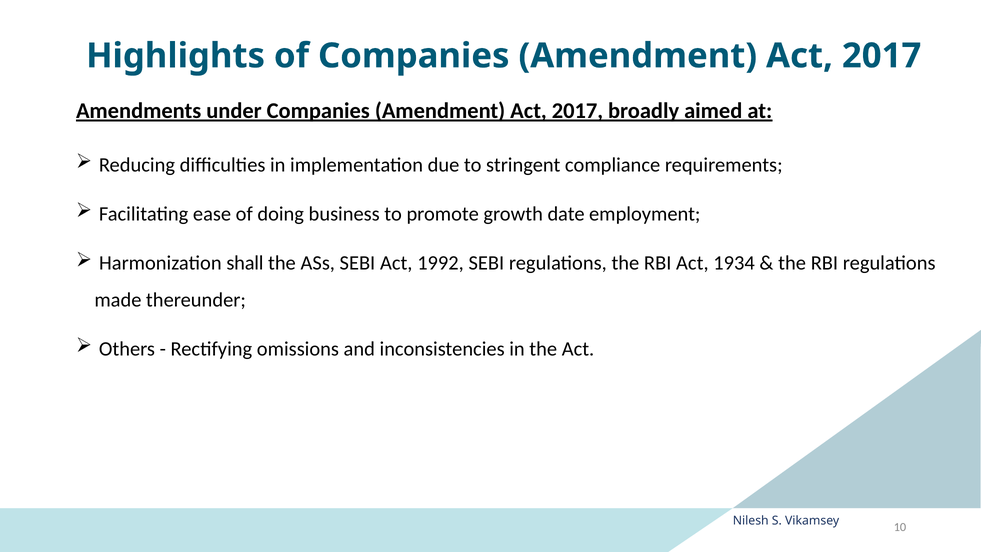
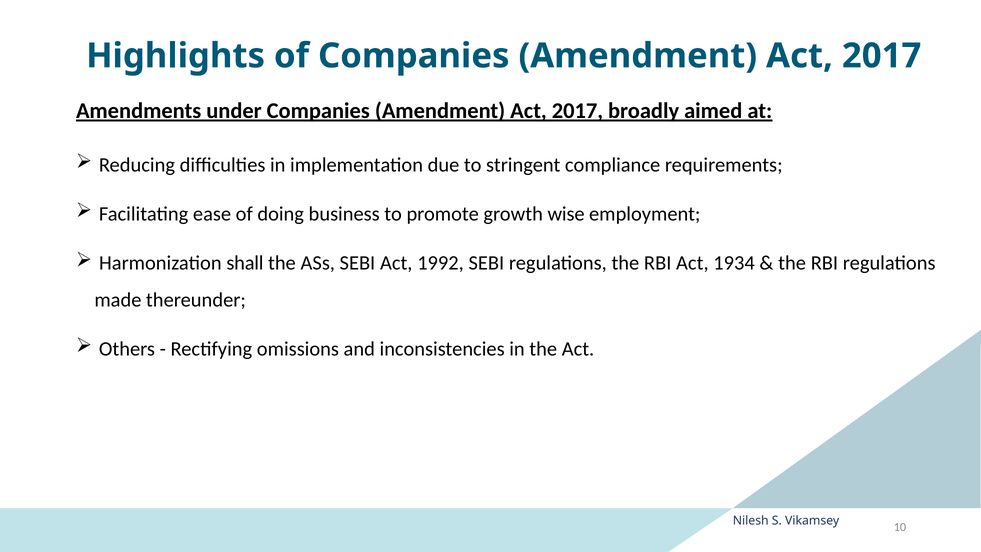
date: date -> wise
